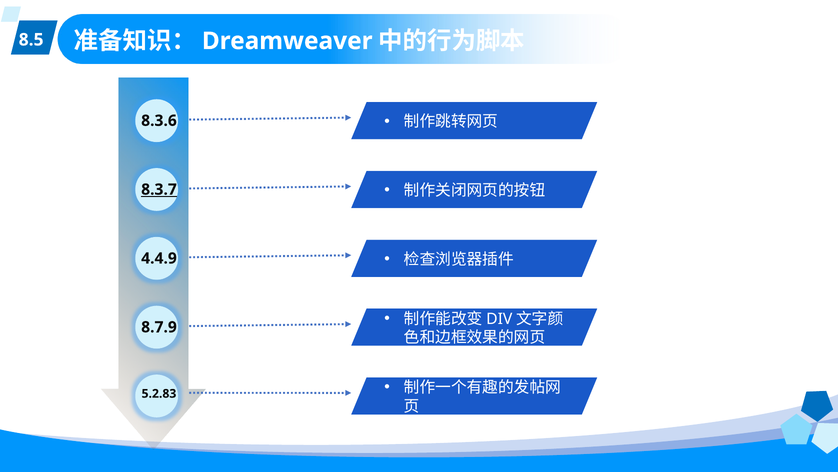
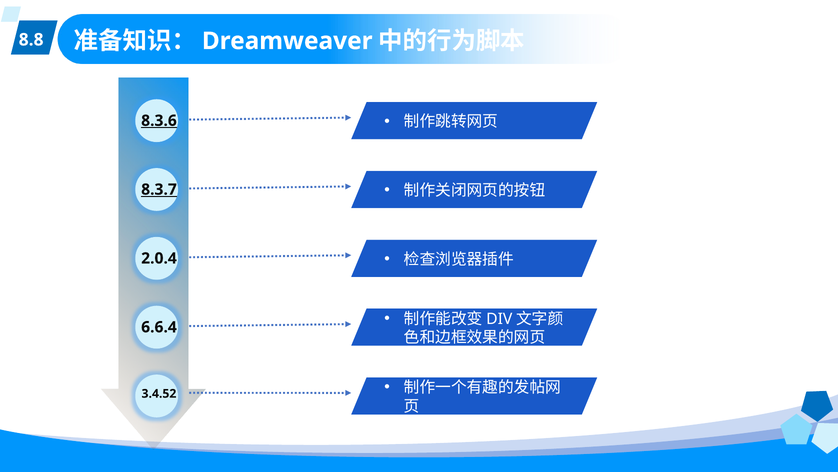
8.5: 8.5 -> 8.8
8.3.6 underline: none -> present
4.4.9: 4.4.9 -> 2.0.4
8.7.9: 8.7.9 -> 6.6.4
5.2.83: 5.2.83 -> 3.4.52
